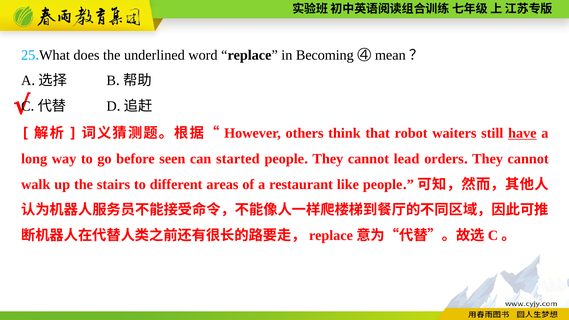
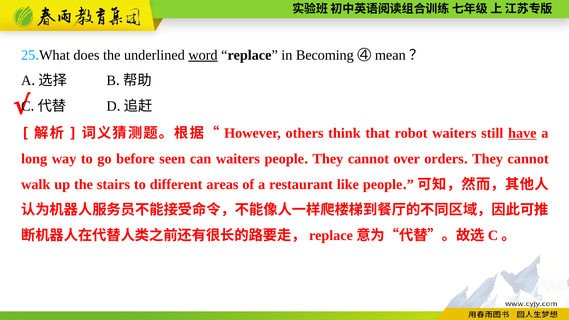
word underline: none -> present
can started: started -> waiters
lead: lead -> over
